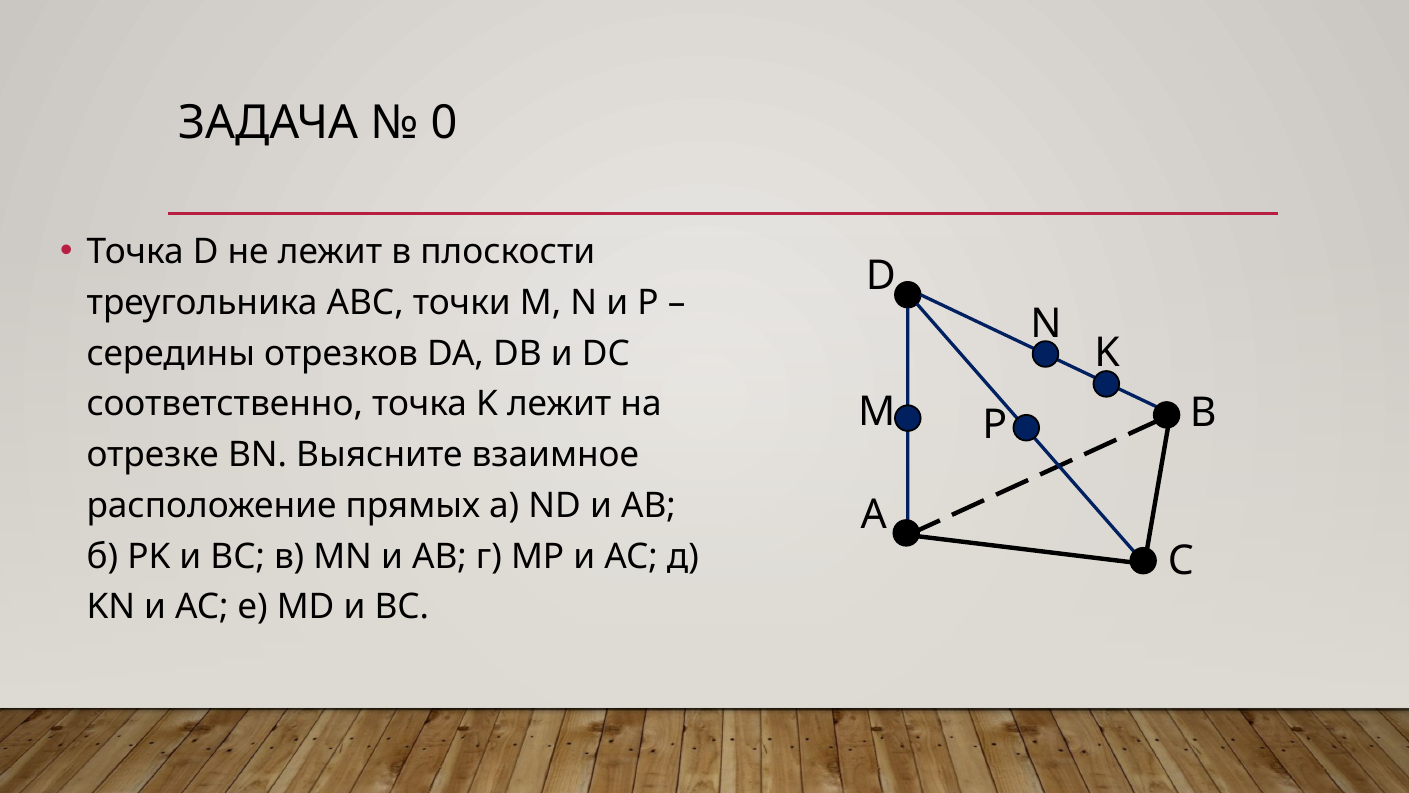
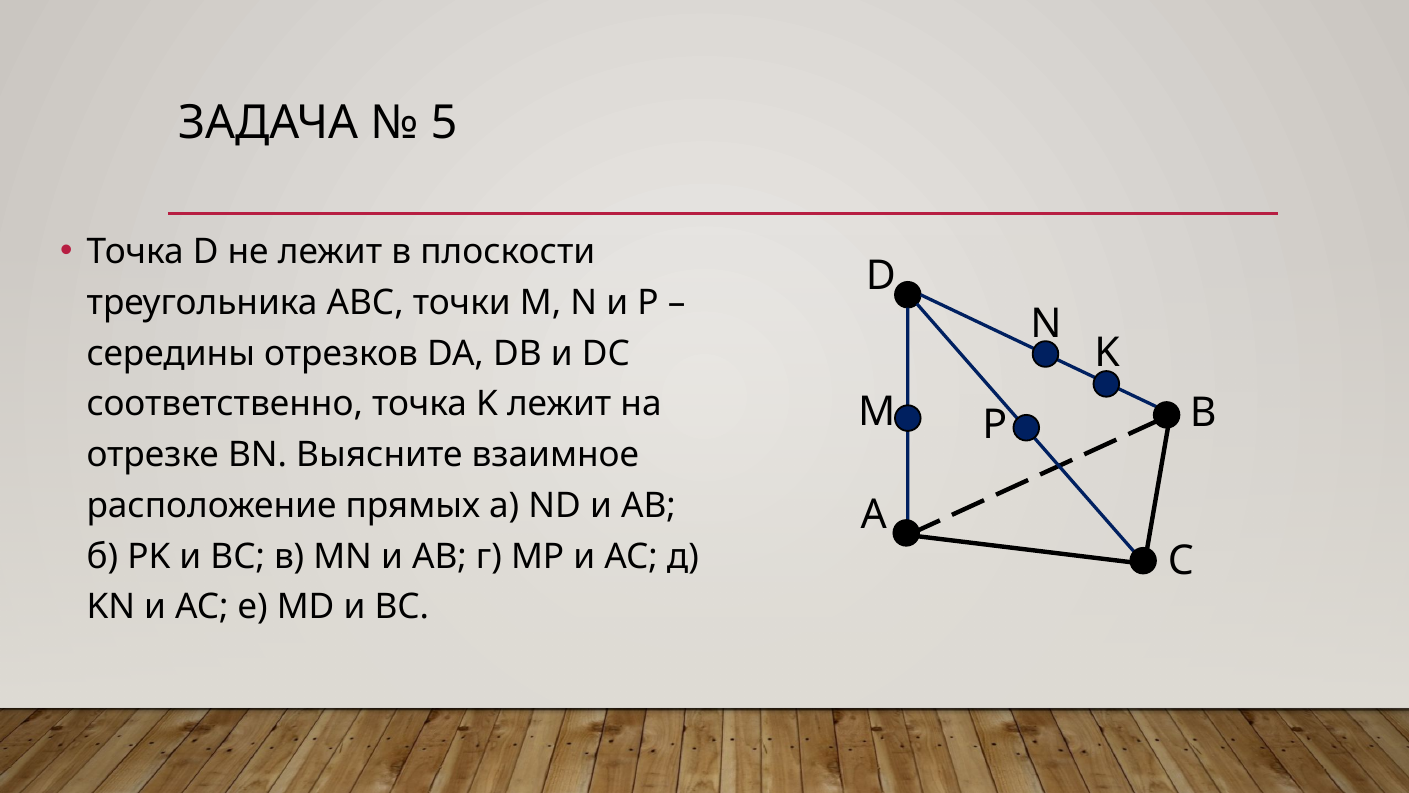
0: 0 -> 5
